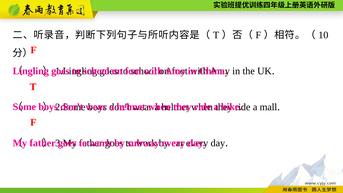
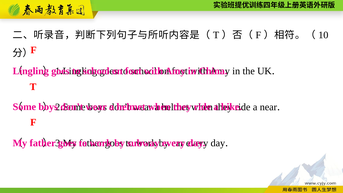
mall: mall -> near
